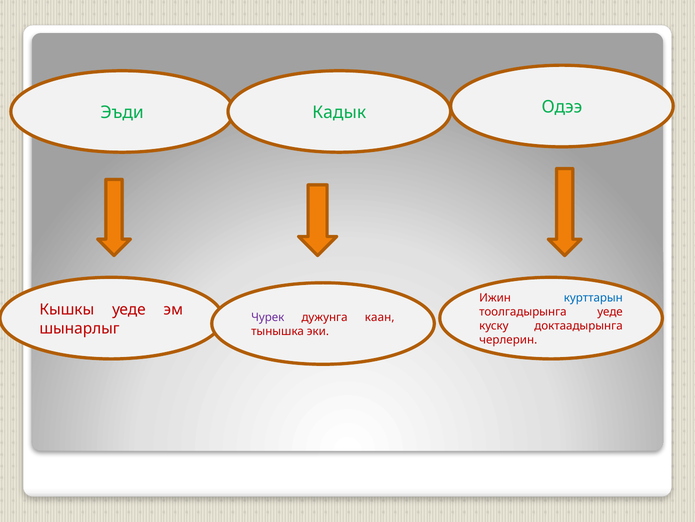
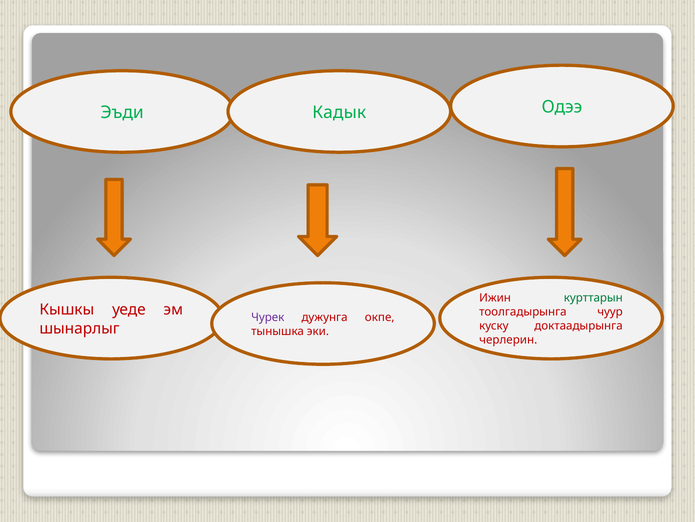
курттарын colour: blue -> green
тоолгадырынга уеде: уеде -> чуур
каан: каан -> окпе
